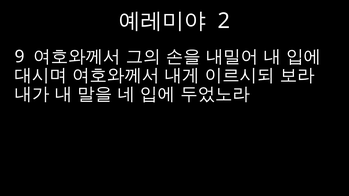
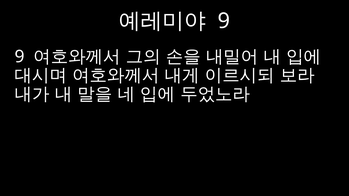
2 at (224, 21): 2 -> 9
